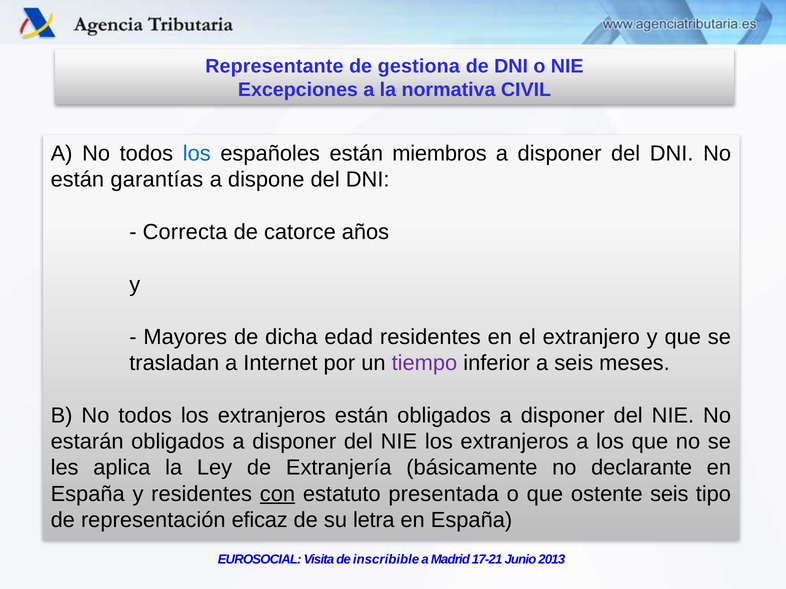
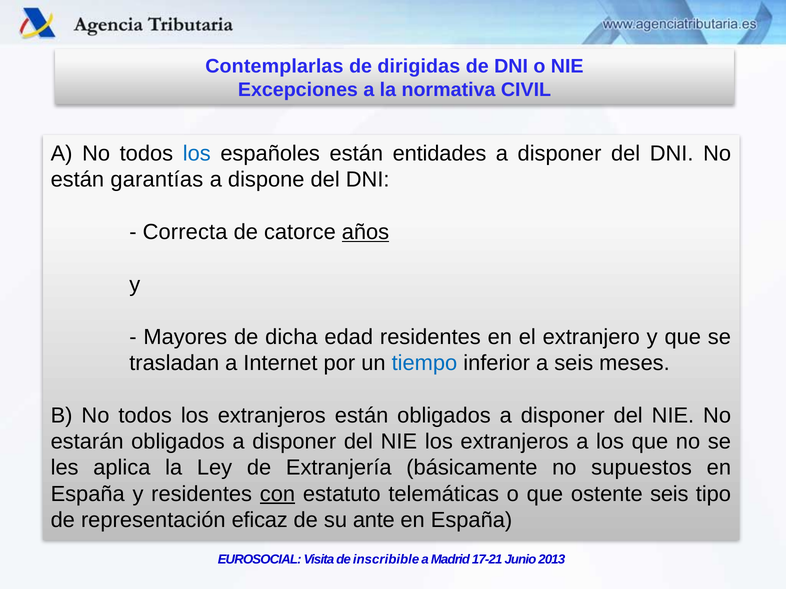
Representante: Representante -> Contemplarlas
gestiona: gestiona -> dirigidas
miembros: miembros -> entidades
años underline: none -> present
tiempo colour: purple -> blue
declarante: declarante -> supuestos
presentada: presentada -> telemáticas
letra: letra -> ante
